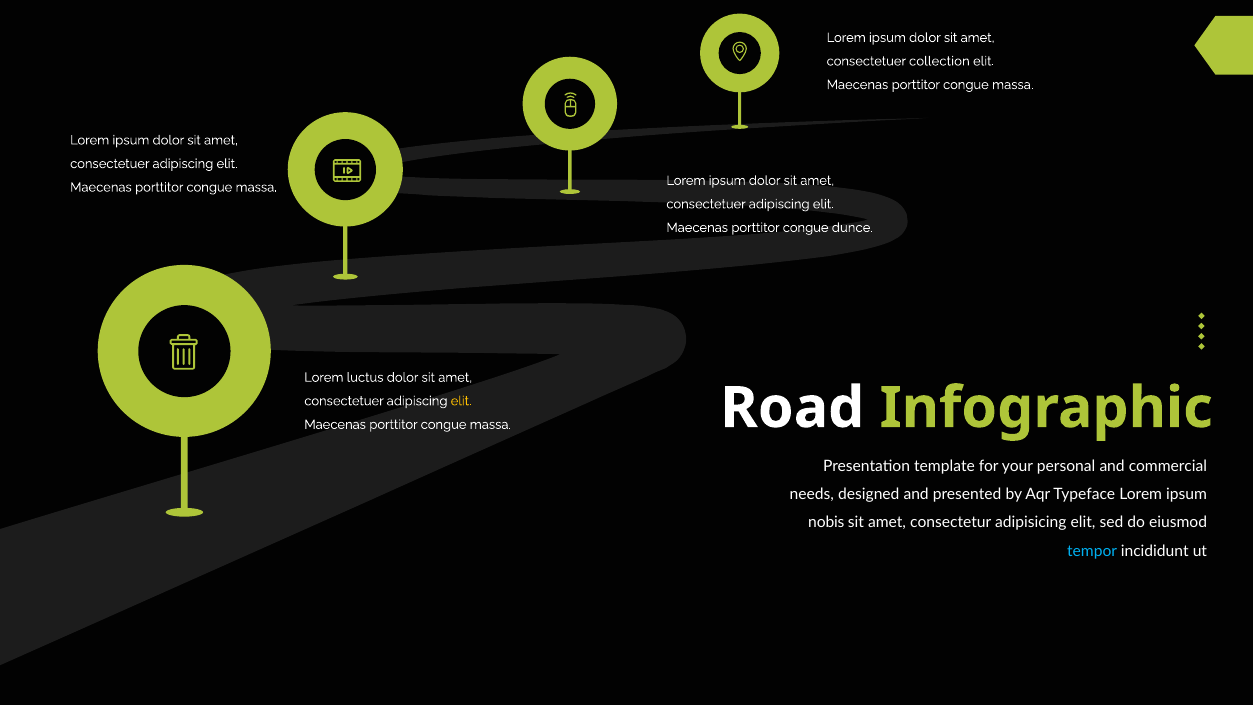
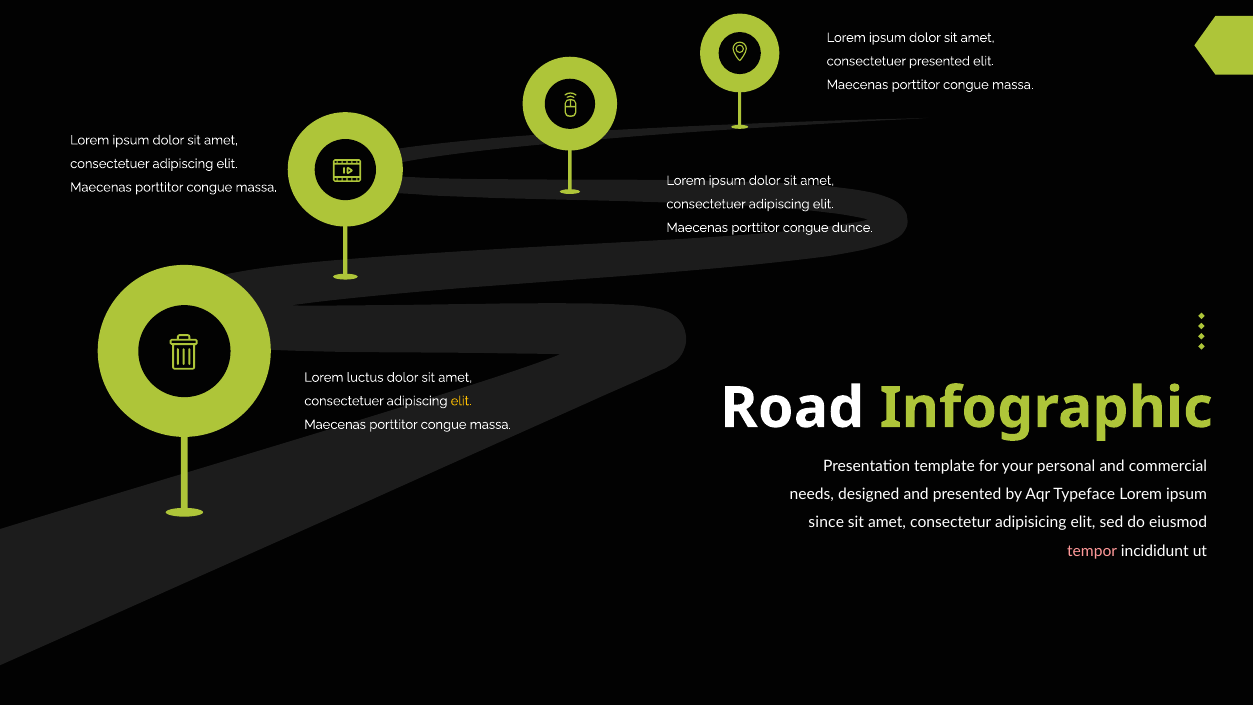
consectetuer collection: collection -> presented
nobis: nobis -> since
tempor colour: light blue -> pink
